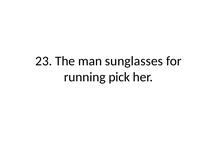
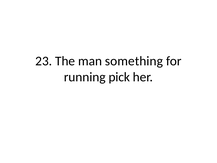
sunglasses: sunglasses -> something
